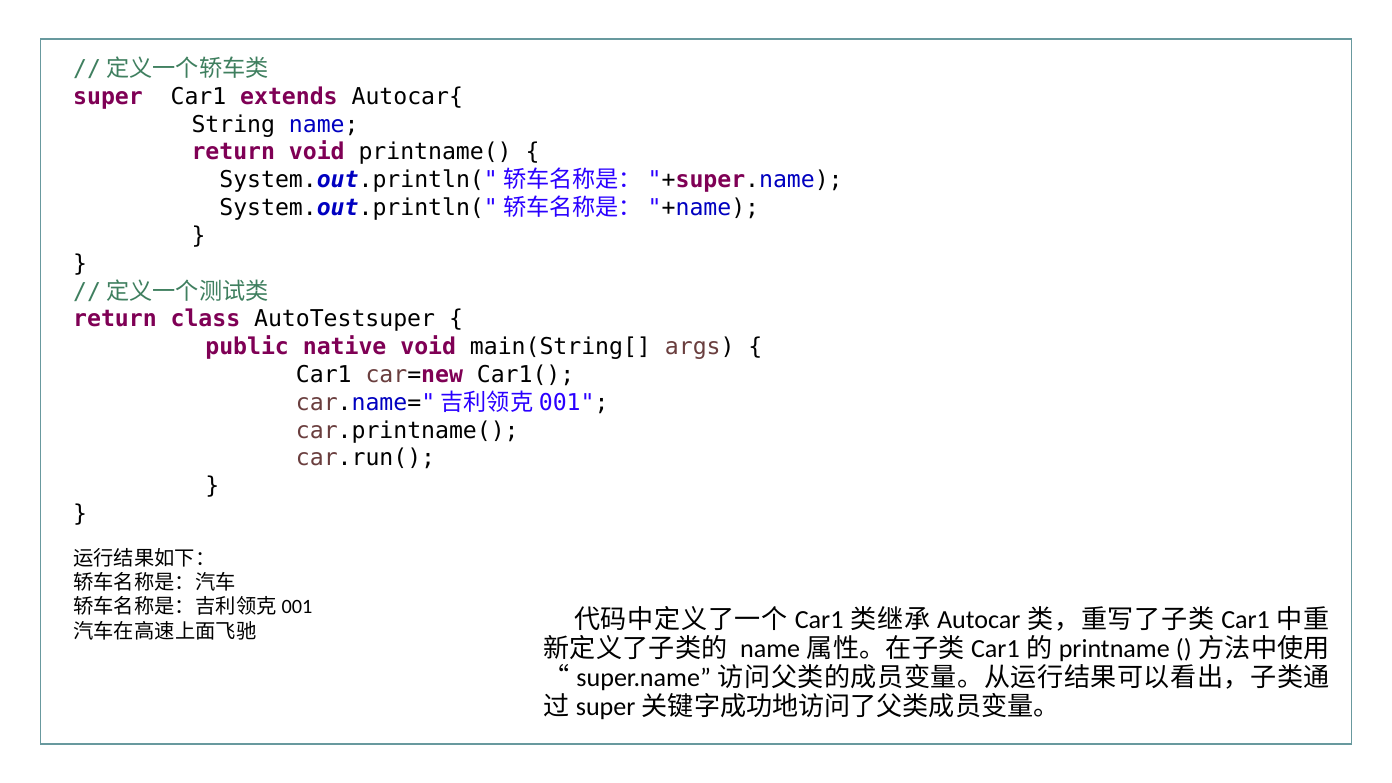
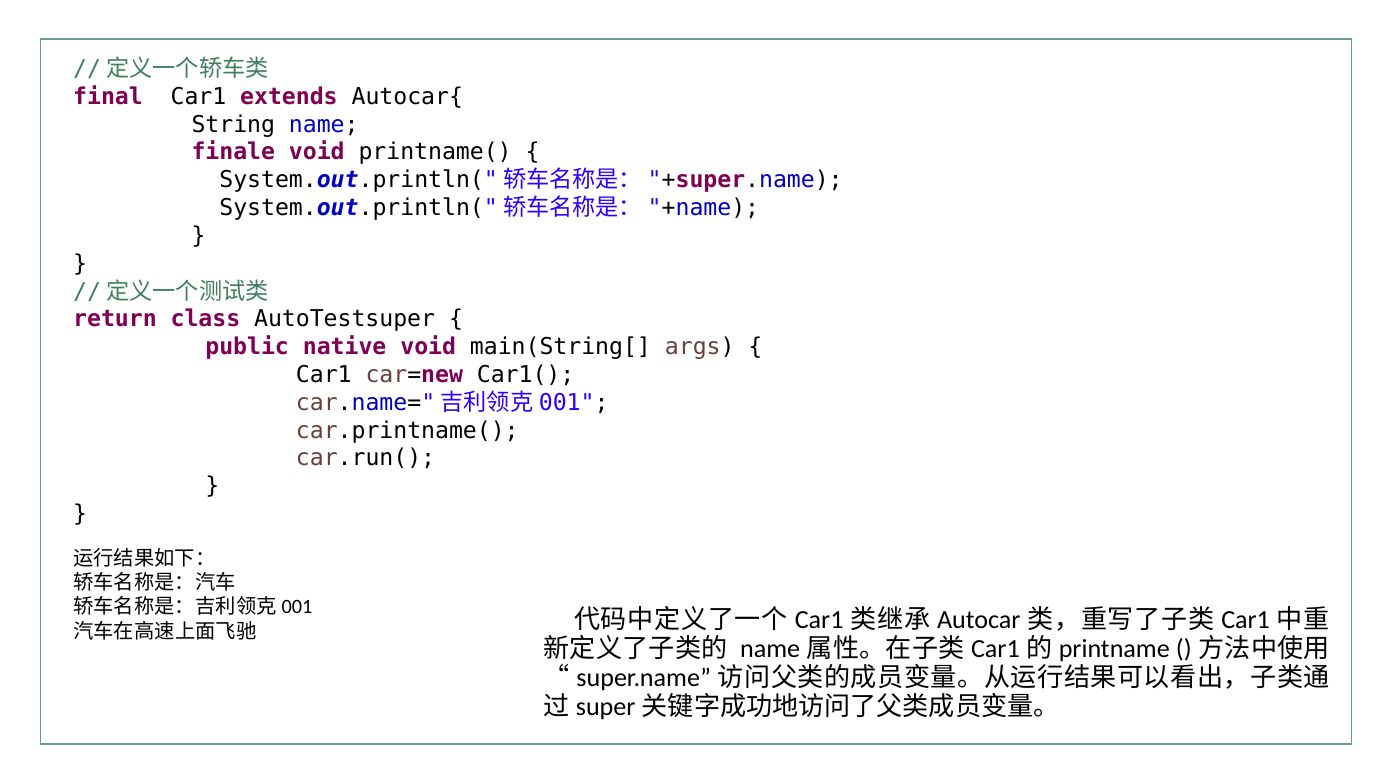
super: super -> final
return at (233, 152): return -> finale
